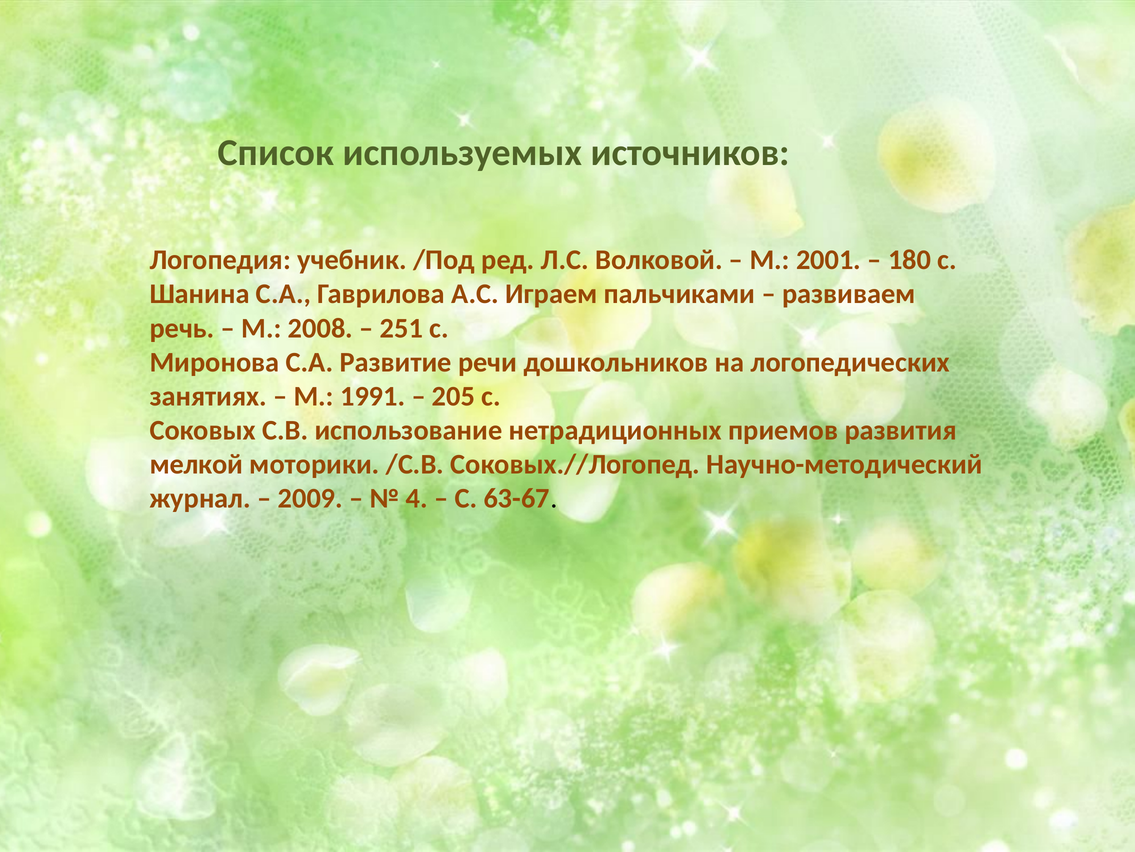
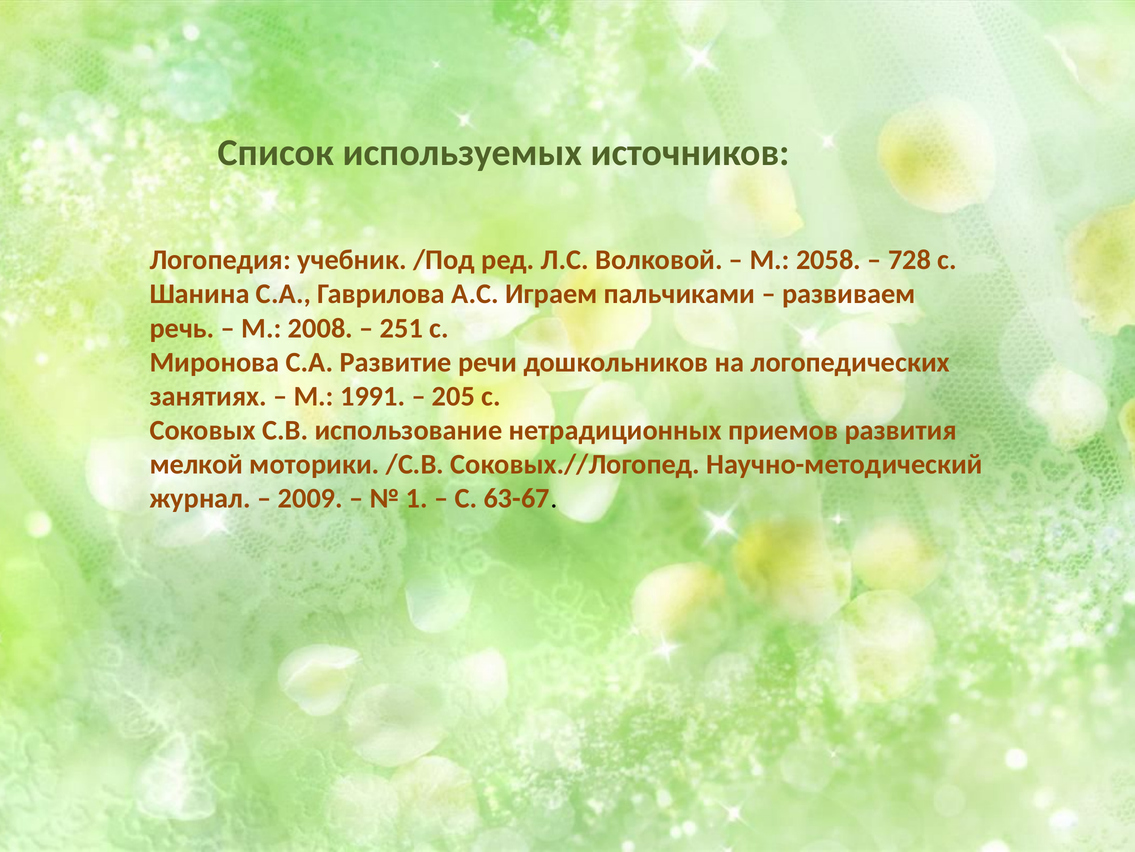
2001: 2001 -> 2058
180: 180 -> 728
4: 4 -> 1
